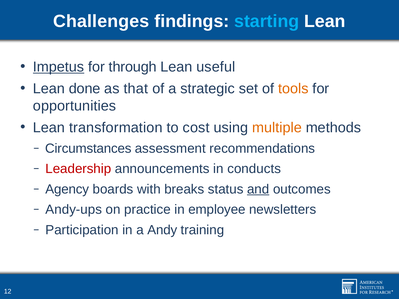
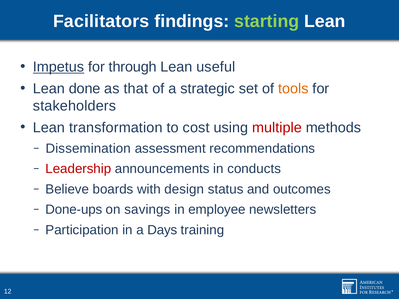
Challenges: Challenges -> Facilitators
starting colour: light blue -> light green
opportunities: opportunities -> stakeholders
multiple colour: orange -> red
Circumstances: Circumstances -> Dissemination
Agency: Agency -> Believe
breaks: breaks -> design
and underline: present -> none
Andy-ups: Andy-ups -> Done-ups
practice: practice -> savings
Andy: Andy -> Days
